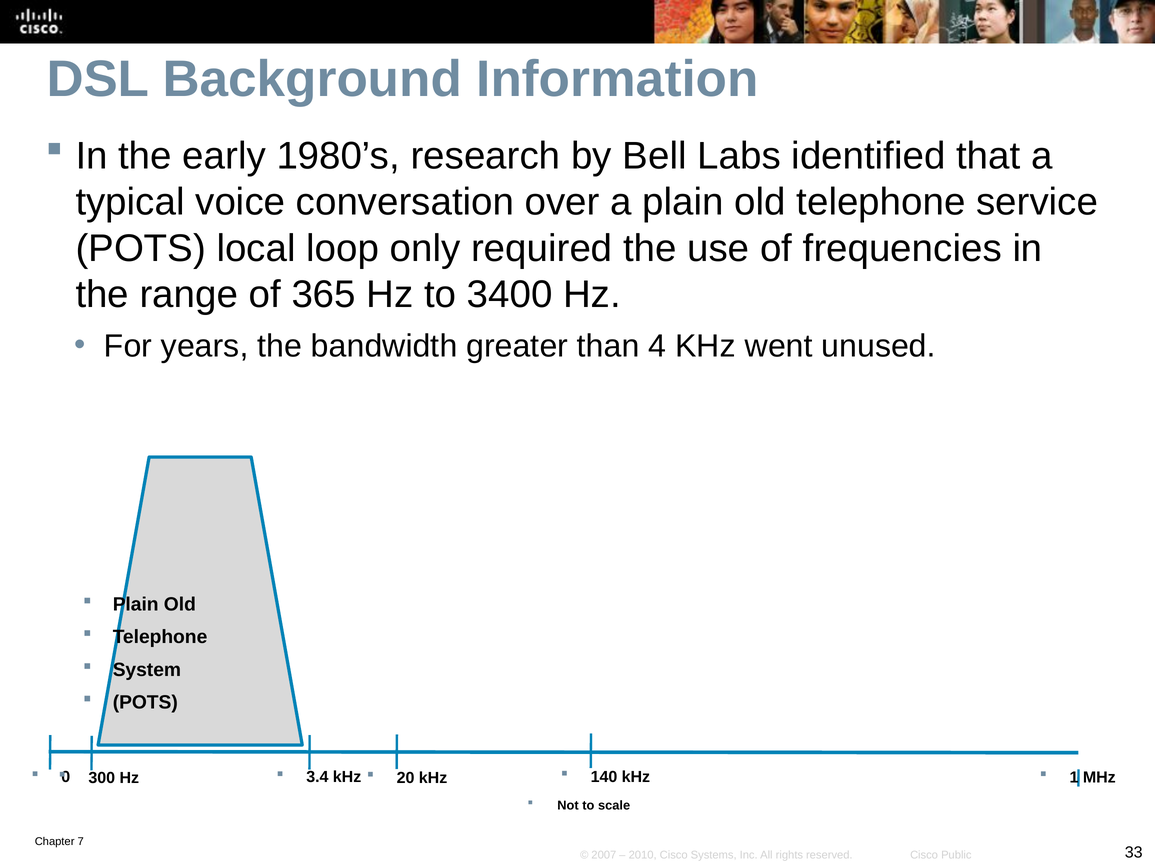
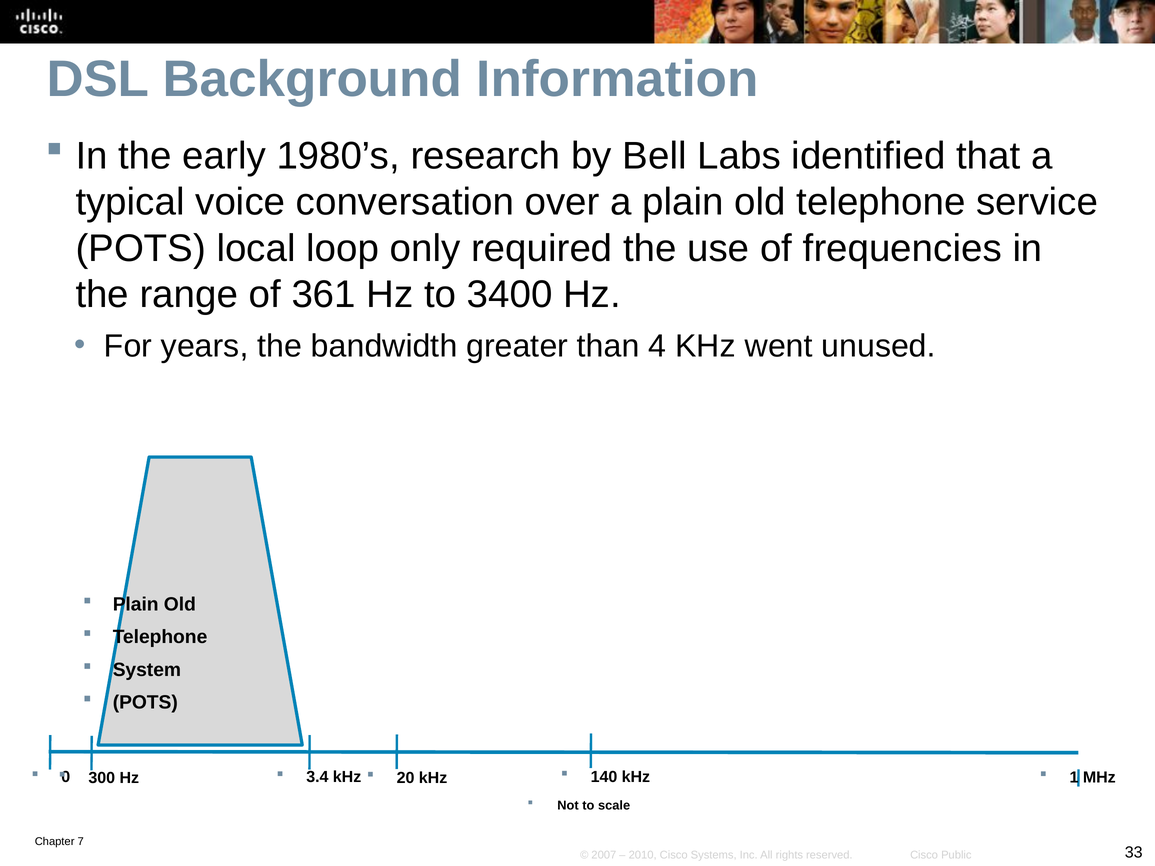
365: 365 -> 361
